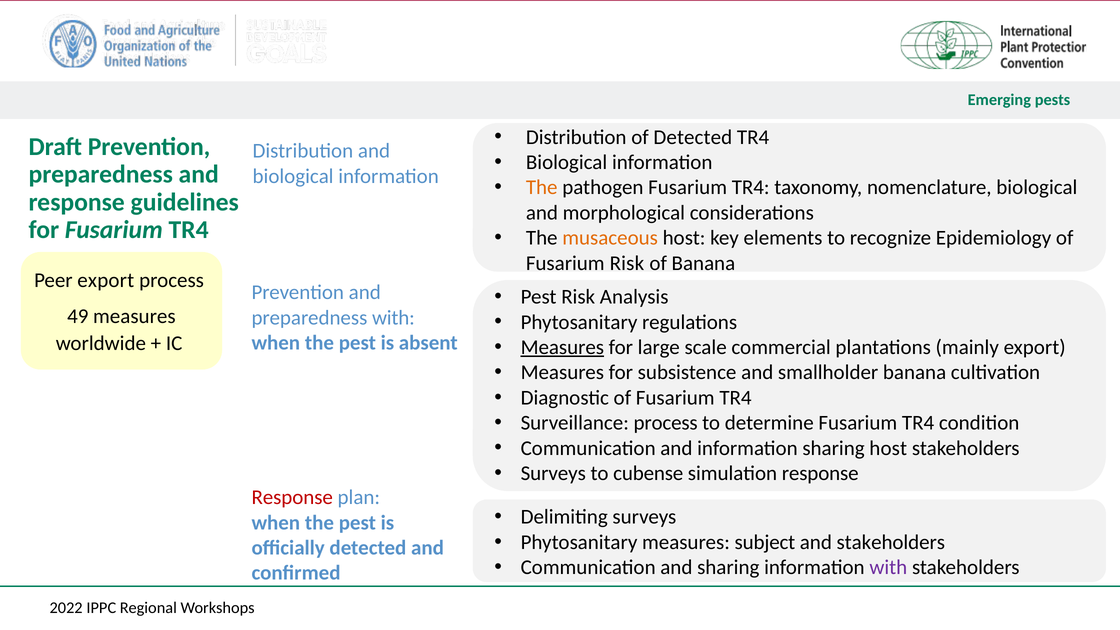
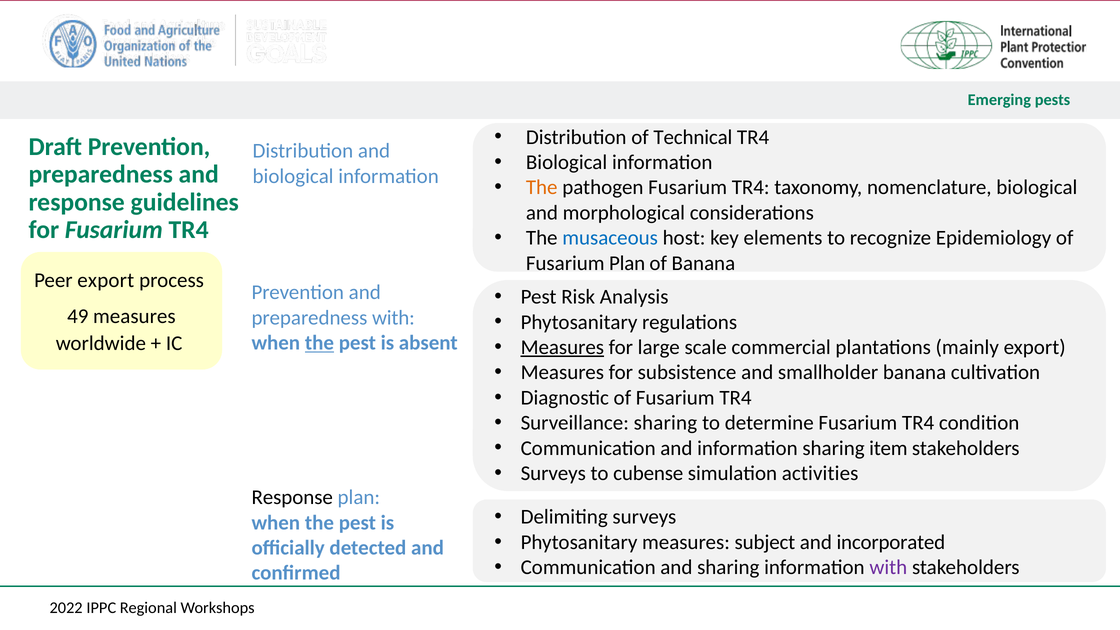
of Detected: Detected -> Technical
musaceous colour: orange -> blue
Fusarium Risk: Risk -> Plan
the at (319, 343) underline: none -> present
Surveillance process: process -> sharing
sharing host: host -> item
simulation response: response -> activities
Response at (292, 497) colour: red -> black
and stakeholders: stakeholders -> incorporated
